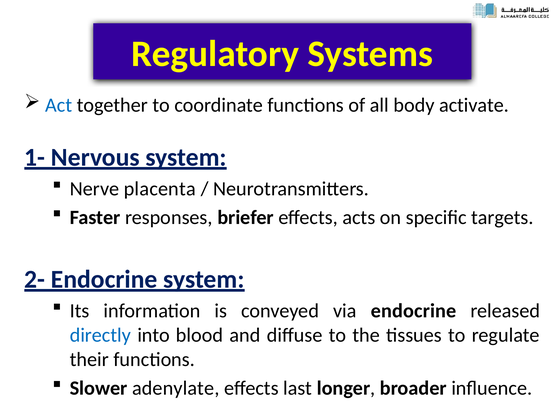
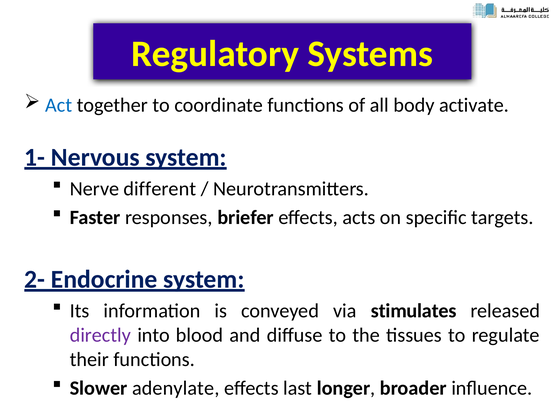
placenta: placenta -> different
via endocrine: endocrine -> stimulates
directly colour: blue -> purple
